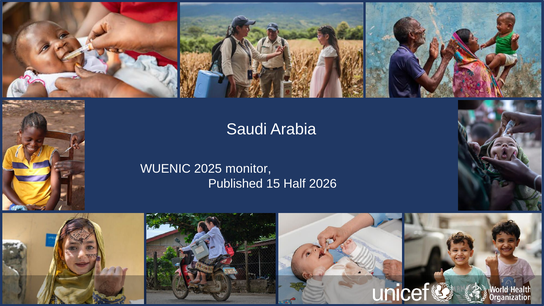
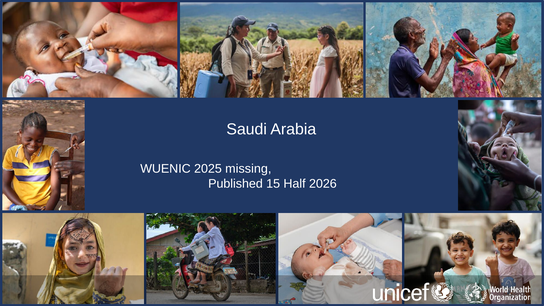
monitor: monitor -> missing
